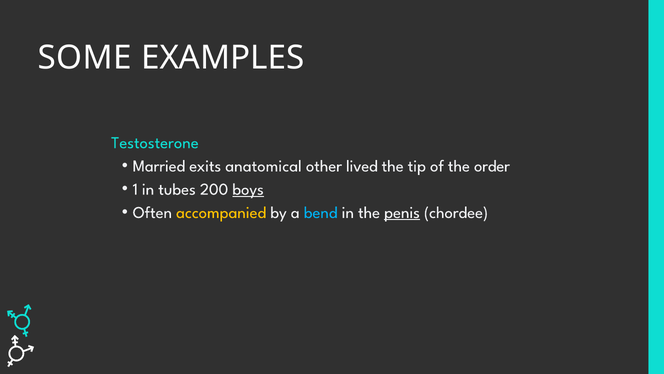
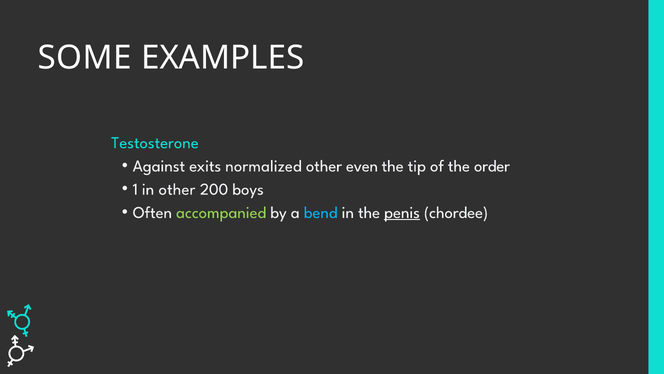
Married: Married -> Against
anatomical: anatomical -> normalized
lived: lived -> even
in tubes: tubes -> other
boys underline: present -> none
accompanied colour: yellow -> light green
